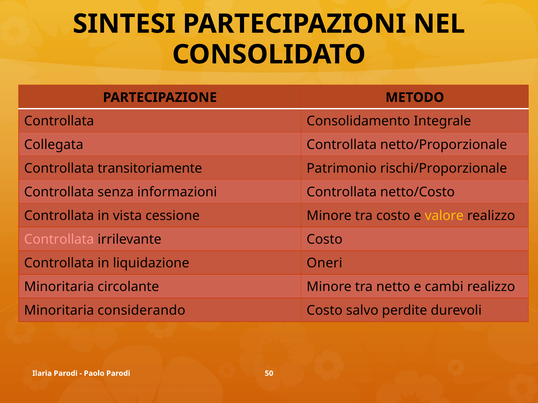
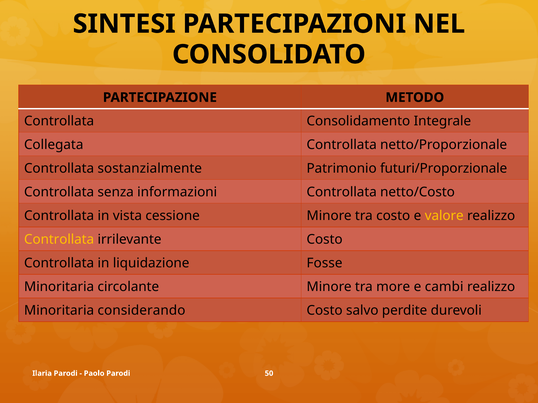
transitoriamente: transitoriamente -> sostanzialmente
rischi/Proporzionale: rischi/Proporzionale -> futuri/Proporzionale
Controllata at (59, 240) colour: pink -> yellow
Oneri: Oneri -> Fosse
netto: netto -> more
